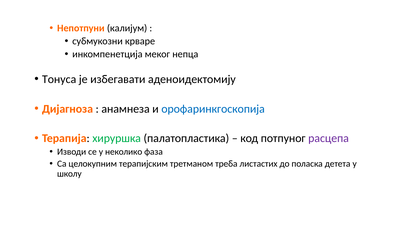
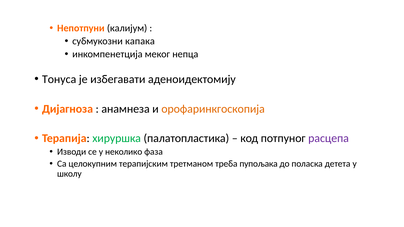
крваре: крваре -> капака
орофаринкгоскопија colour: blue -> orange
листастих: листастих -> пупољака
